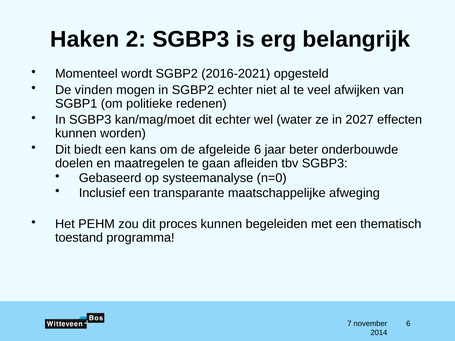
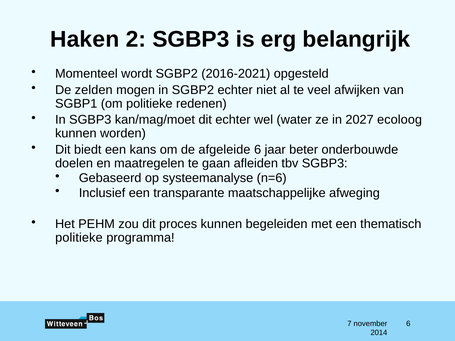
vinden: vinden -> zelden
effecten: effecten -> ecoloog
n=0: n=0 -> n=6
toestand at (79, 238): toestand -> politieke
